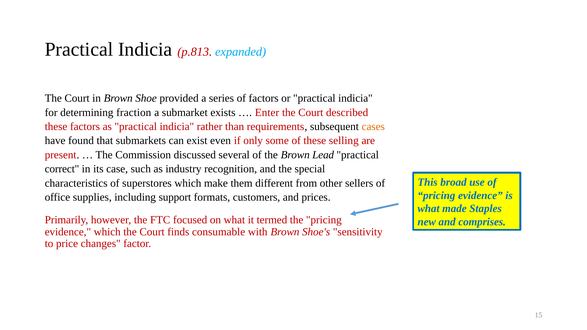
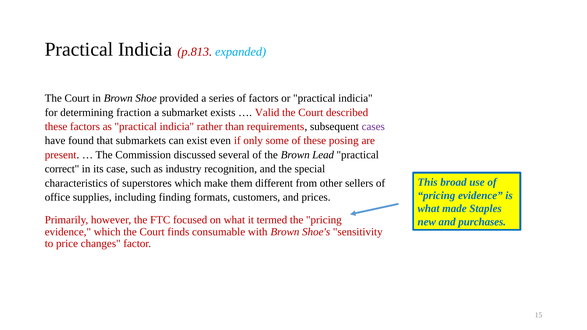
Enter: Enter -> Valid
cases colour: orange -> purple
selling: selling -> posing
support: support -> finding
comprises: comprises -> purchases
